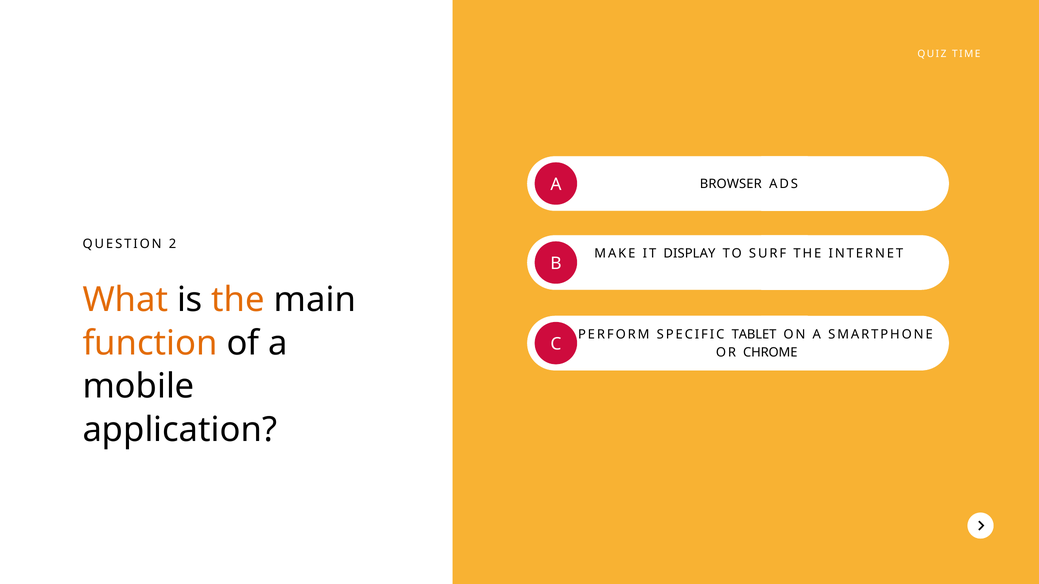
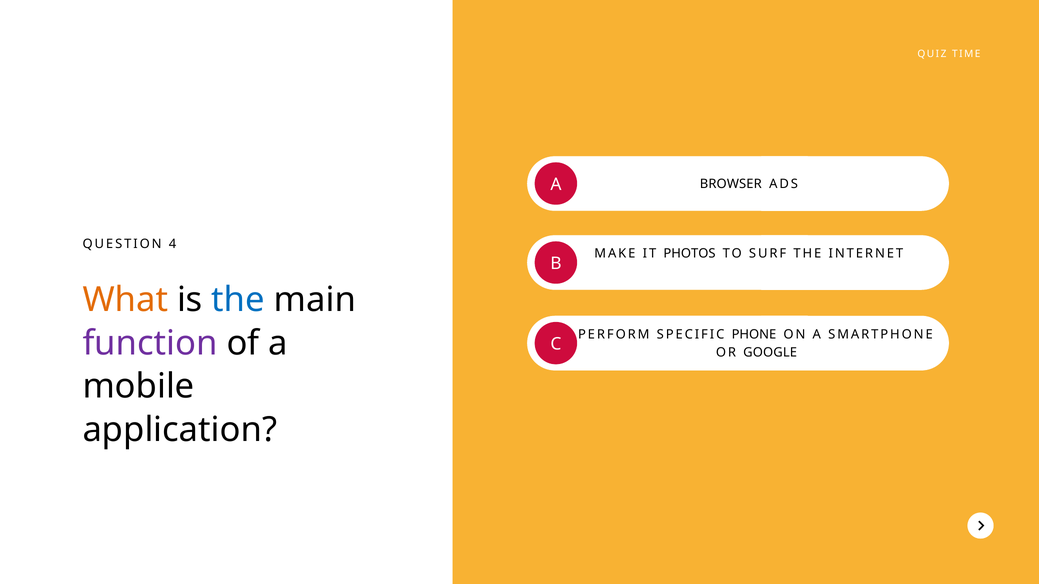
2: 2 -> 4
DISPLAY: DISPLAY -> PHOTOS
the at (238, 300) colour: orange -> blue
TABLET: TABLET -> PHONE
function colour: orange -> purple
CHROME: CHROME -> GOOGLE
